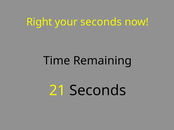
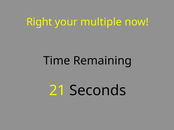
your seconds: seconds -> multiple
